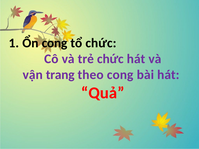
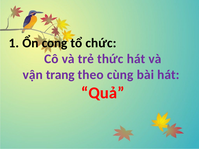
trẻ chức: chức -> thức
theo cong: cong -> cùng
